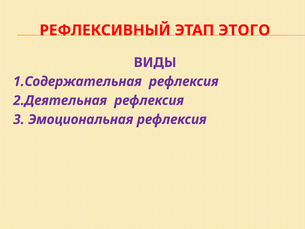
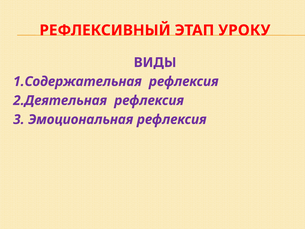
ЭТОГО: ЭТОГО -> УРОКУ
